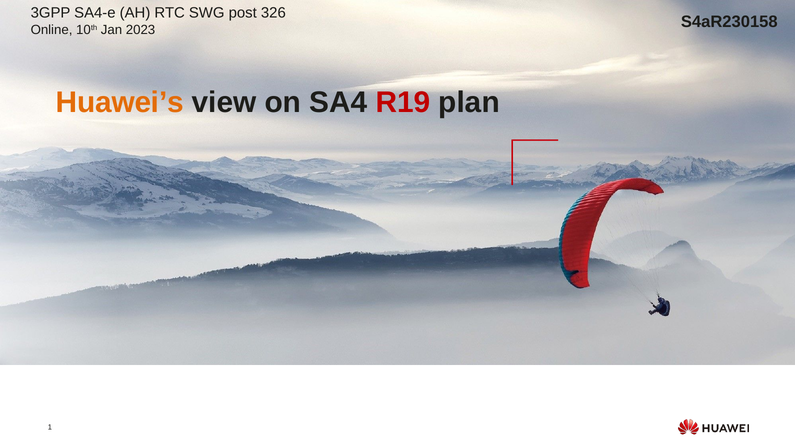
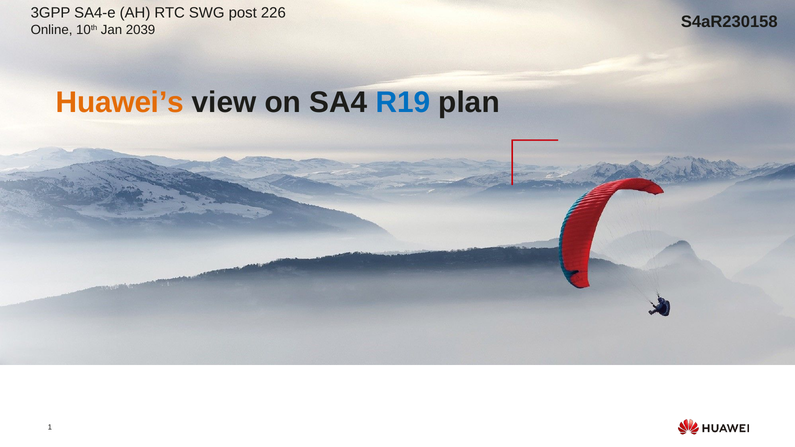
326: 326 -> 226
2023: 2023 -> 2039
R19 colour: red -> blue
